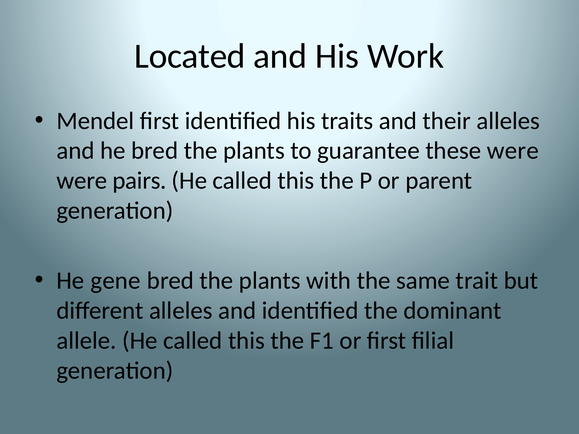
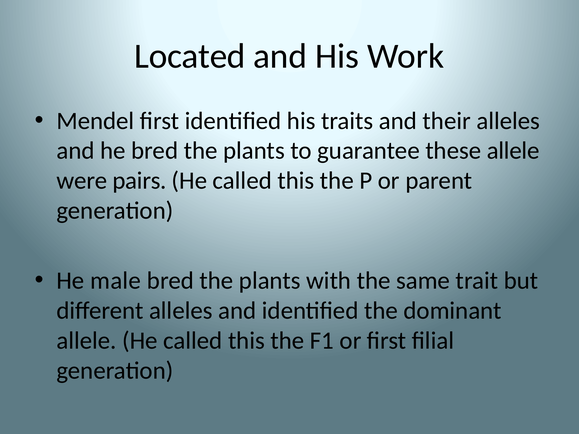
these were: were -> allele
gene: gene -> male
